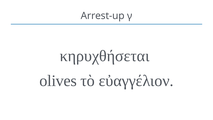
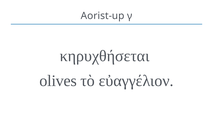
Arrest-up: Arrest-up -> Aorist-up
